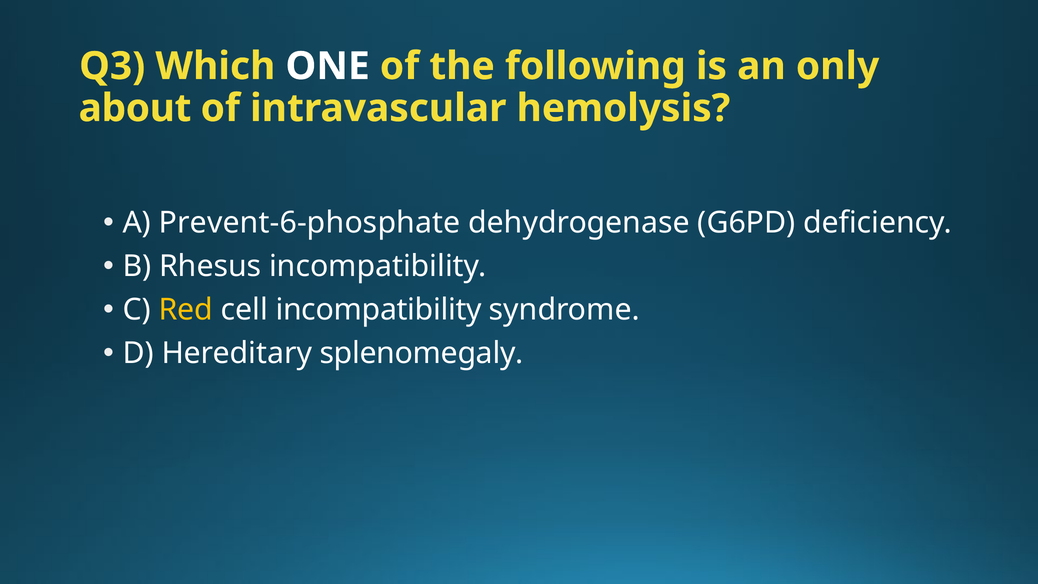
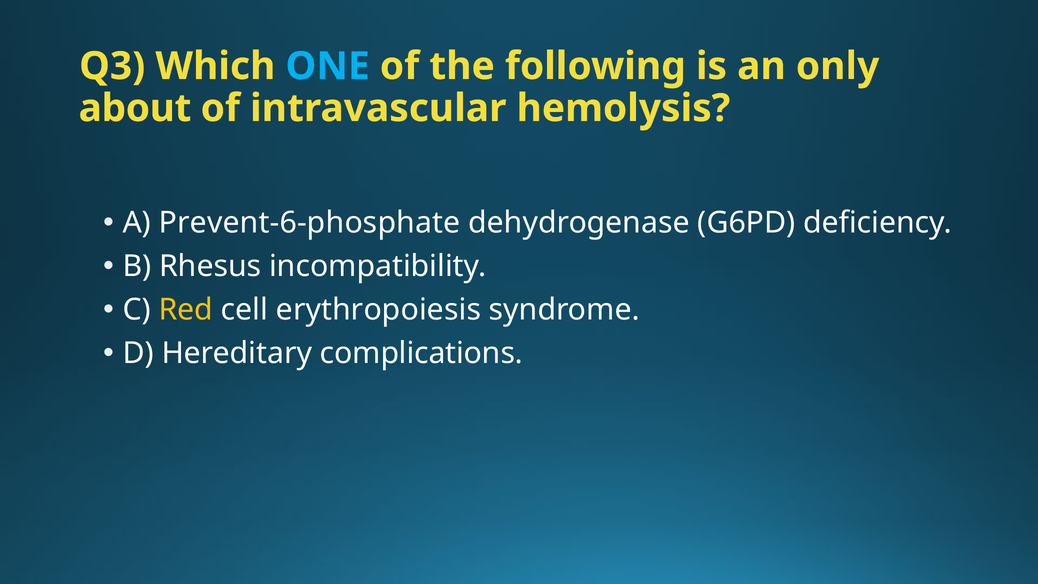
ONE colour: white -> light blue
cell incompatibility: incompatibility -> erythropoiesis
splenomegaly: splenomegaly -> complications
